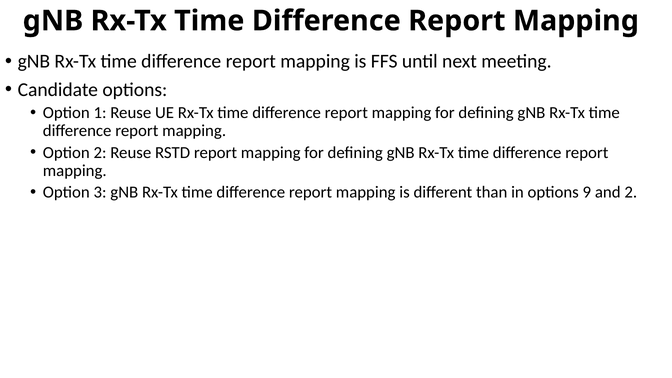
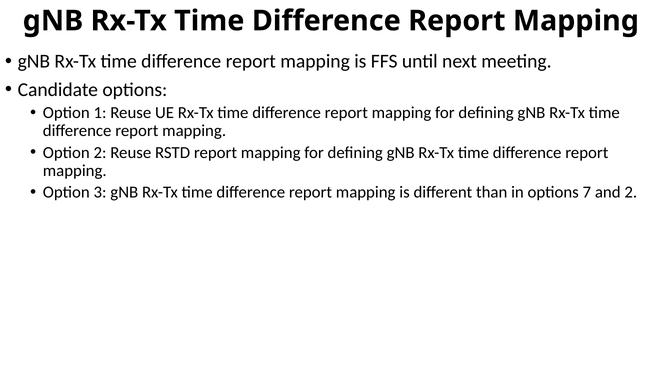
9: 9 -> 7
